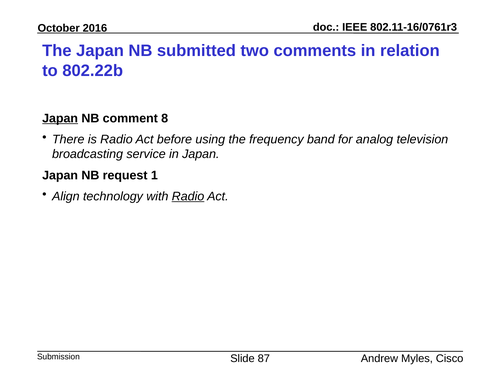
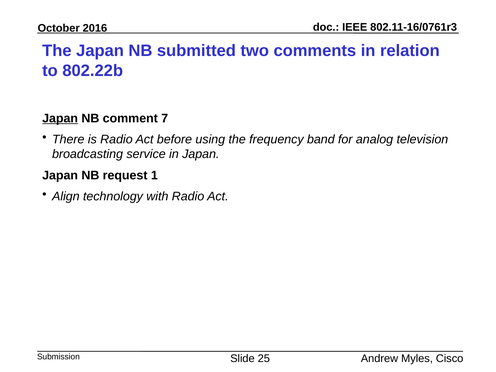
8: 8 -> 7
Radio at (188, 196) underline: present -> none
87: 87 -> 25
